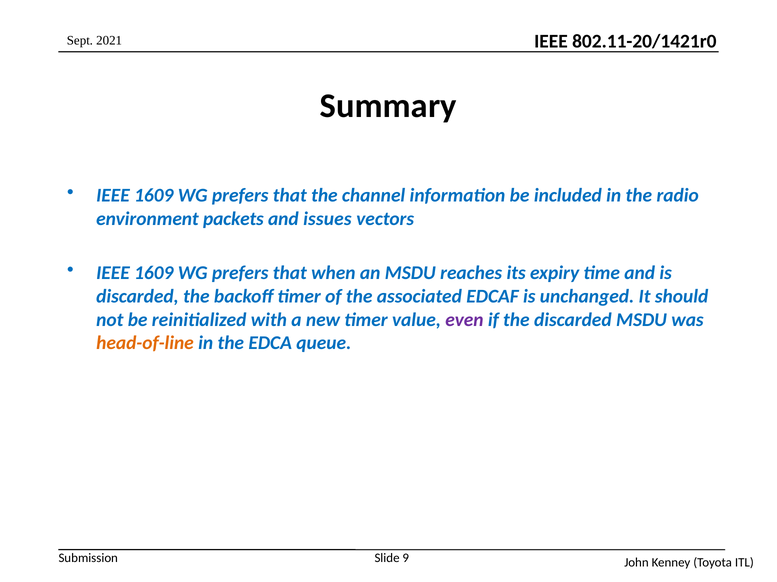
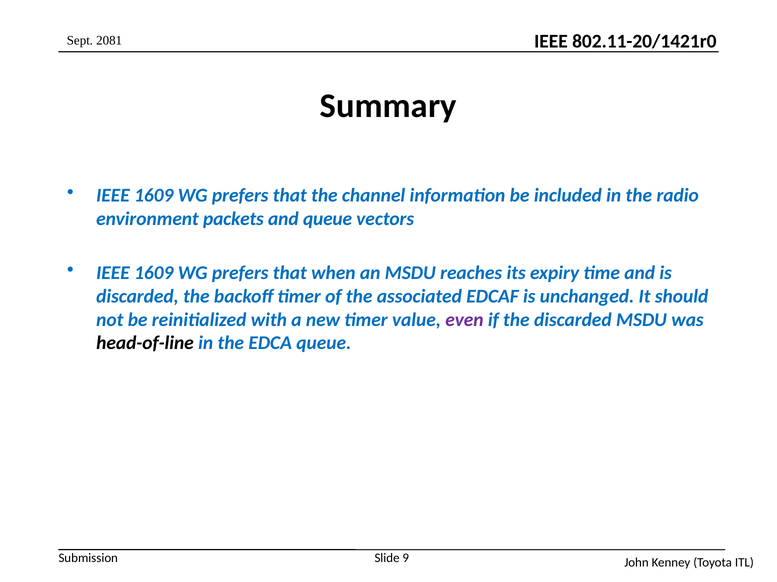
2021: 2021 -> 2081
and issues: issues -> queue
head-of-line colour: orange -> black
